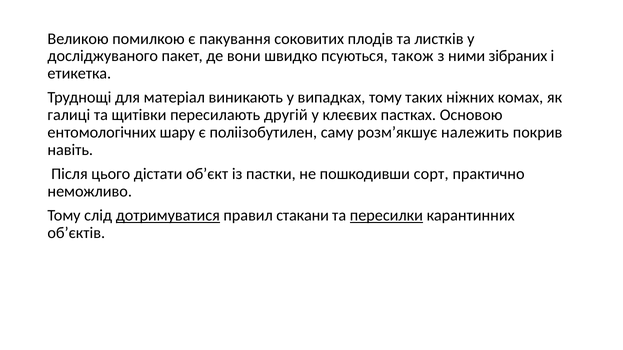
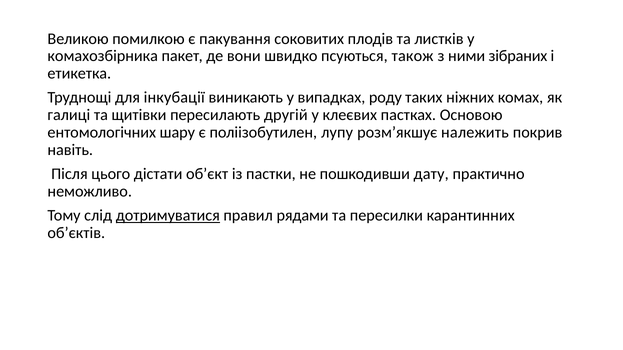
досліджуваного: досліджуваного -> комахозбірника
матеріал: матеріал -> інкубації
випадках тому: тому -> роду
саму: саму -> лупу
сорт: сорт -> дату
стакани: стакани -> рядами
пересилки underline: present -> none
